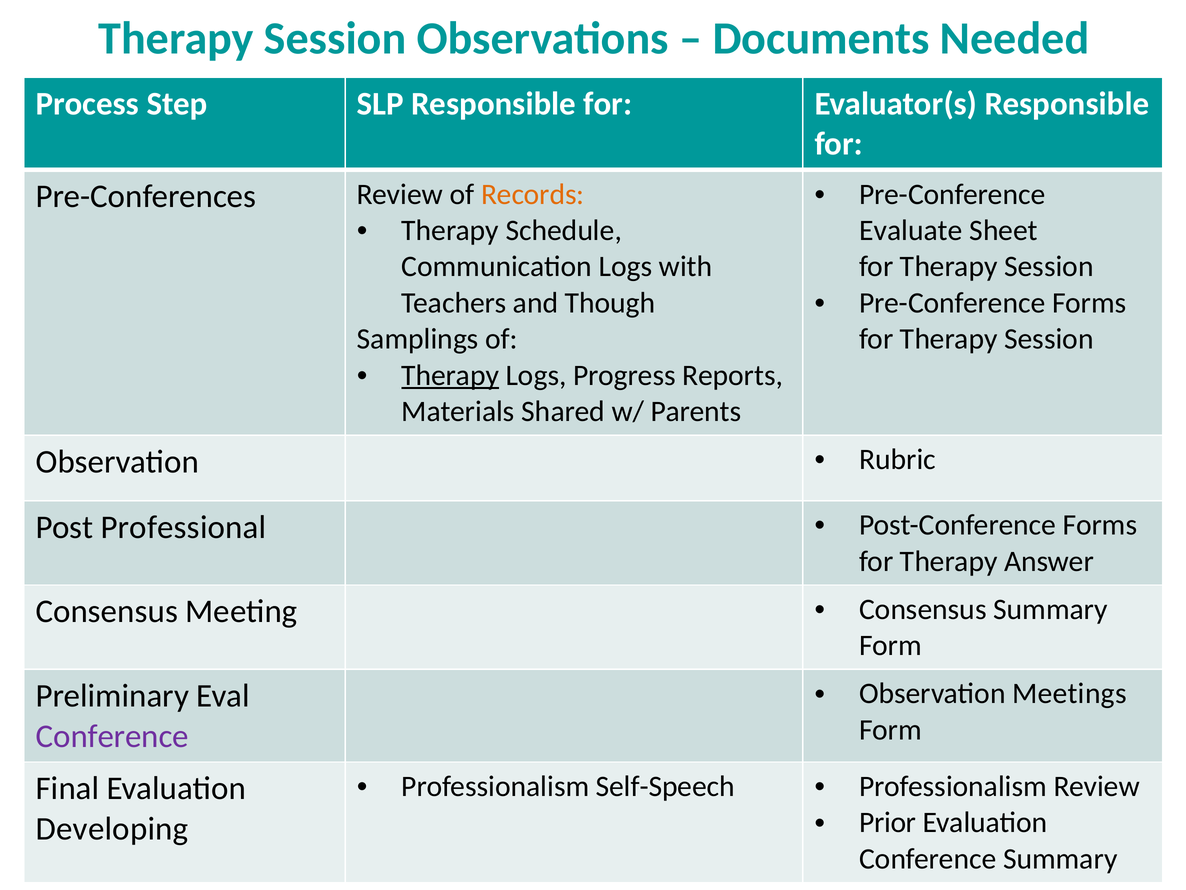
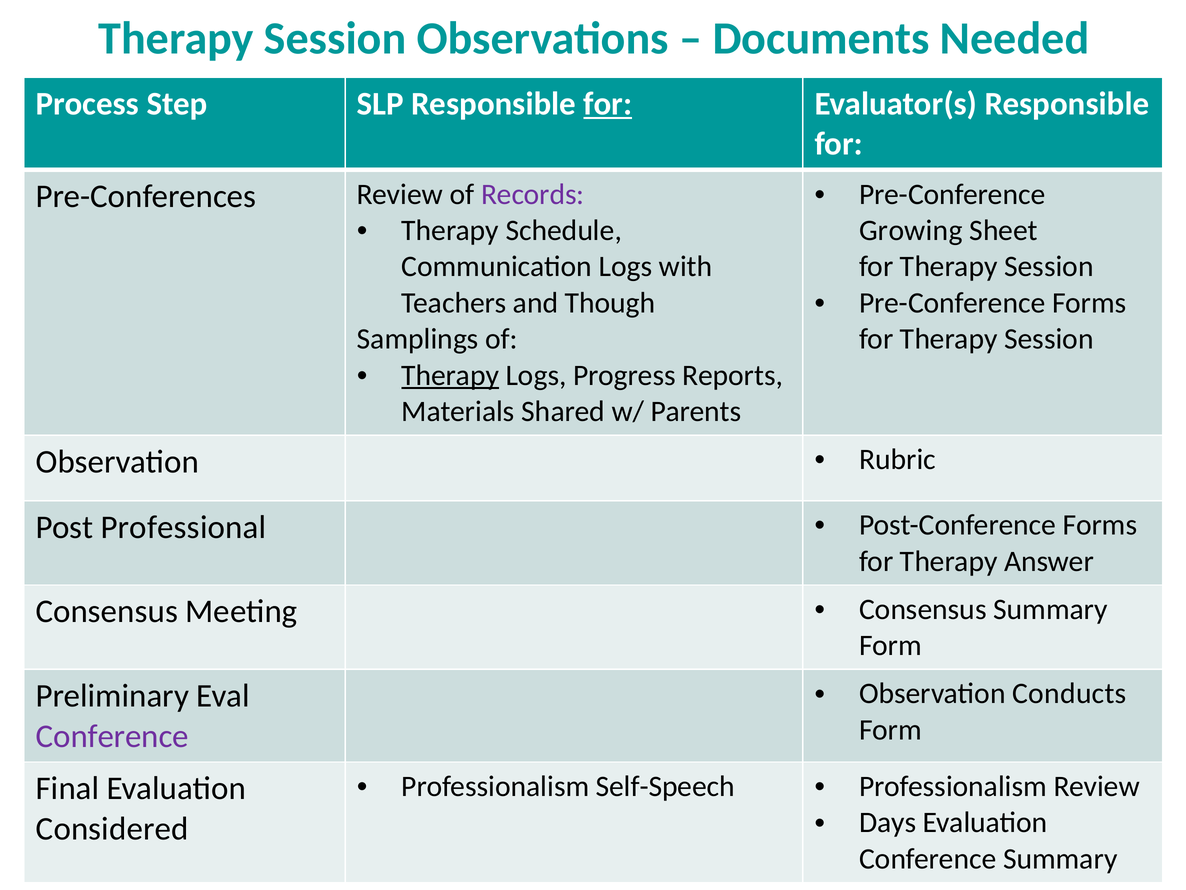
for at (608, 104) underline: none -> present
Records colour: orange -> purple
Evaluate: Evaluate -> Growing
Meetings: Meetings -> Conducts
Prior: Prior -> Days
Developing: Developing -> Considered
